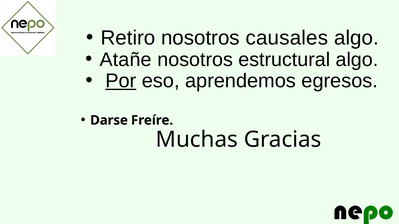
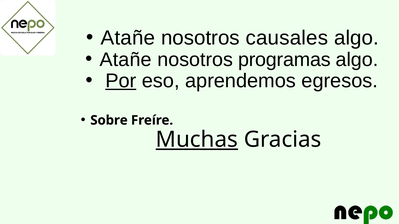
Retiro at (128, 38): Retiro -> Atañe
estructural: estructural -> programas
Darse: Darse -> Sobre
Muchas underline: none -> present
